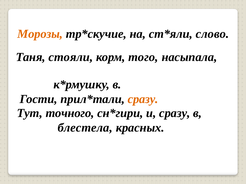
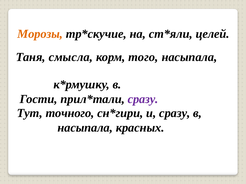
слово: слово -> целей
стояли: стояли -> смысла
сразу at (143, 99) colour: orange -> purple
блестела at (85, 128): блестела -> насыпала
